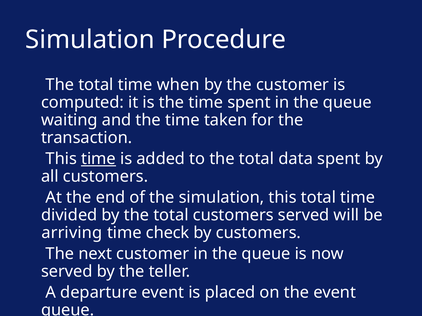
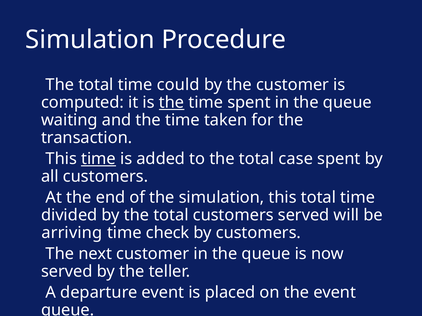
when: when -> could
the at (172, 102) underline: none -> present
data: data -> case
